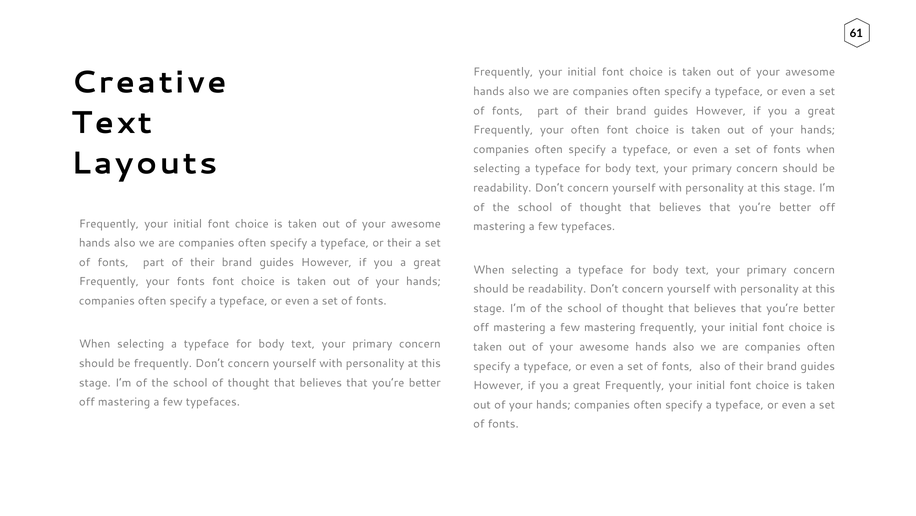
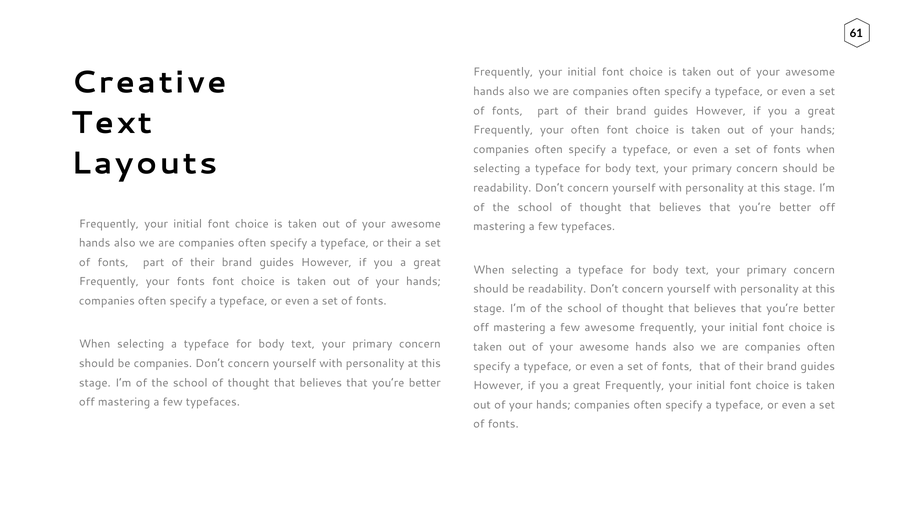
few mastering: mastering -> awesome
be frequently: frequently -> companies
fonts also: also -> that
